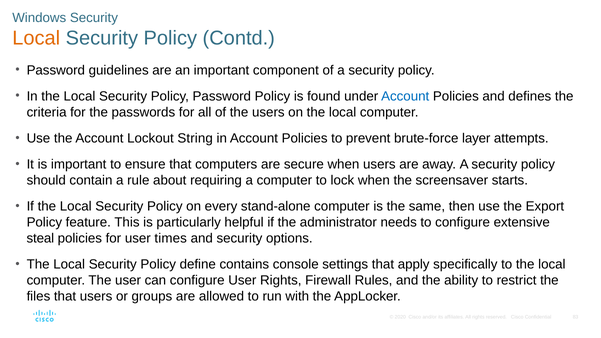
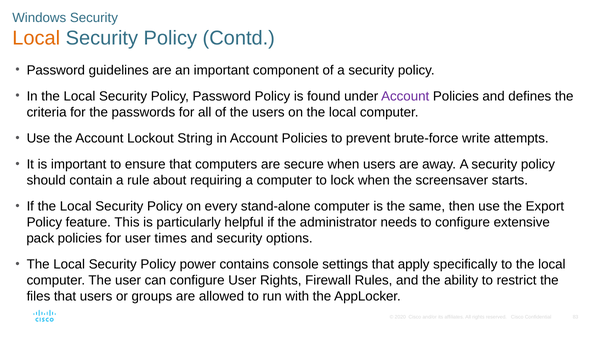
Account at (405, 96) colour: blue -> purple
layer: layer -> write
steal: steal -> pack
define: define -> power
